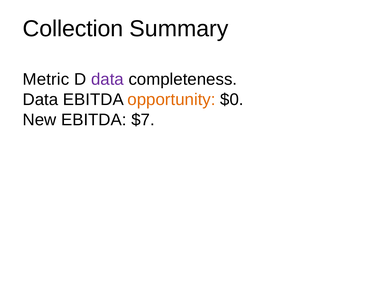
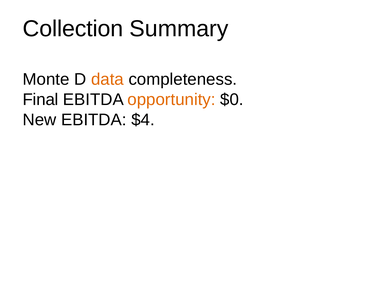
Metric: Metric -> Monte
data at (107, 79) colour: purple -> orange
Data at (40, 100): Data -> Final
$7: $7 -> $4
